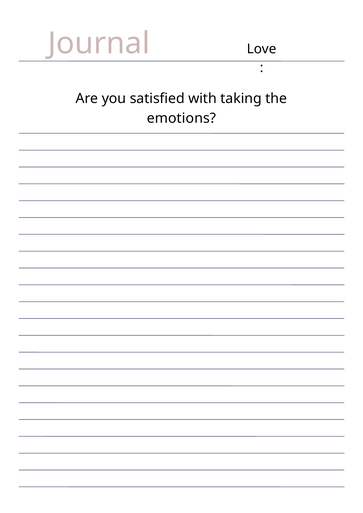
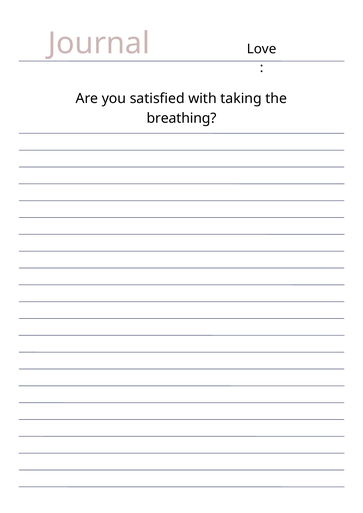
emotions: emotions -> breathing
